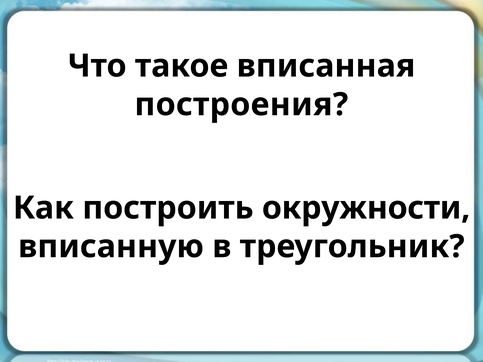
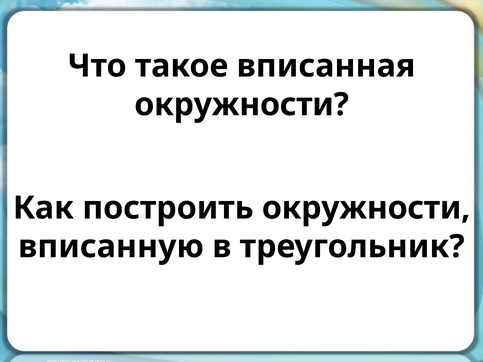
построения at (241, 105): построения -> окружности
